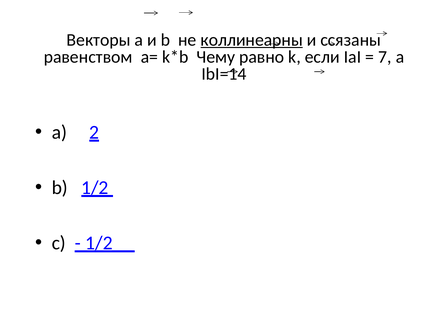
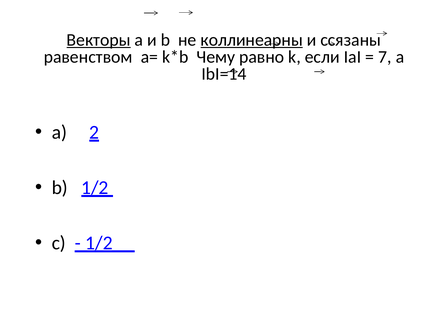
Векторы underline: none -> present
